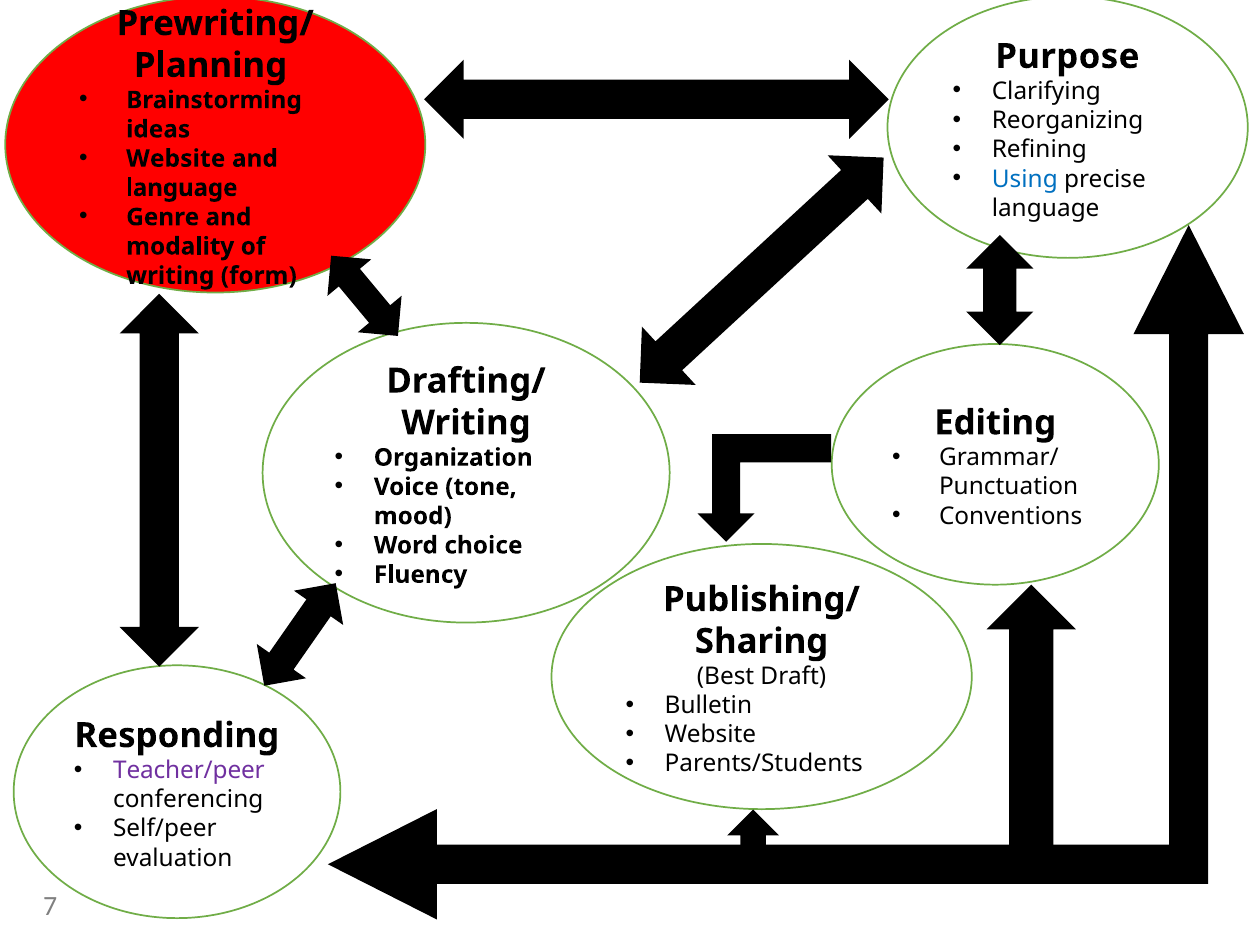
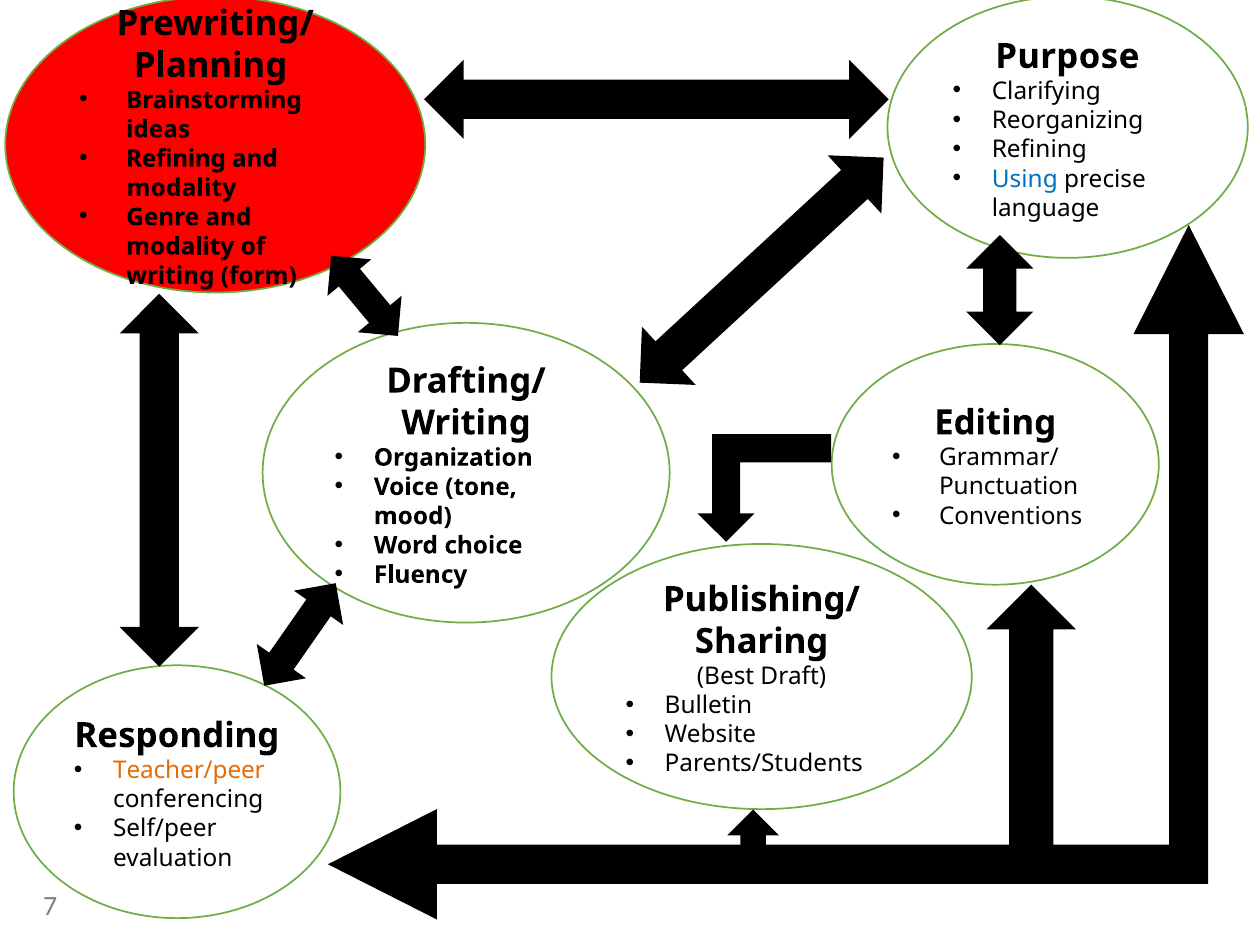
Website at (176, 159): Website -> Refining
language at (182, 188): language -> modality
Teacher/peer colour: purple -> orange
